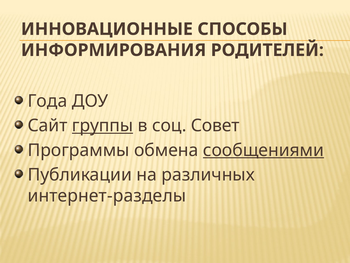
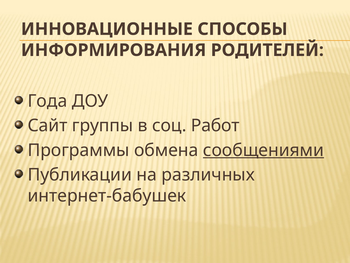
группы underline: present -> none
Совет: Совет -> Работ
интернет-разделы: интернет-разделы -> интернет-бабушек
